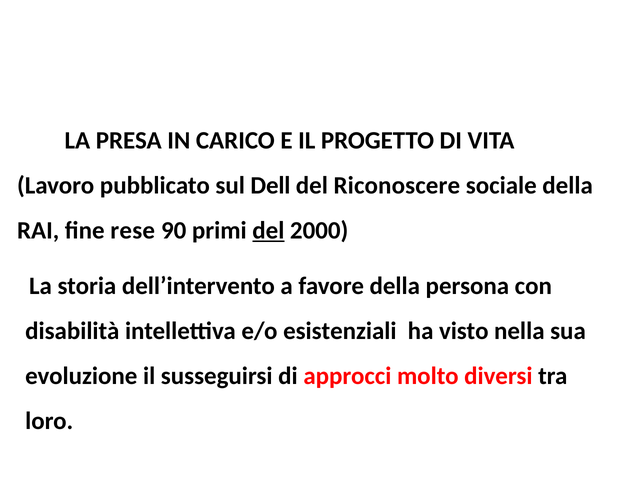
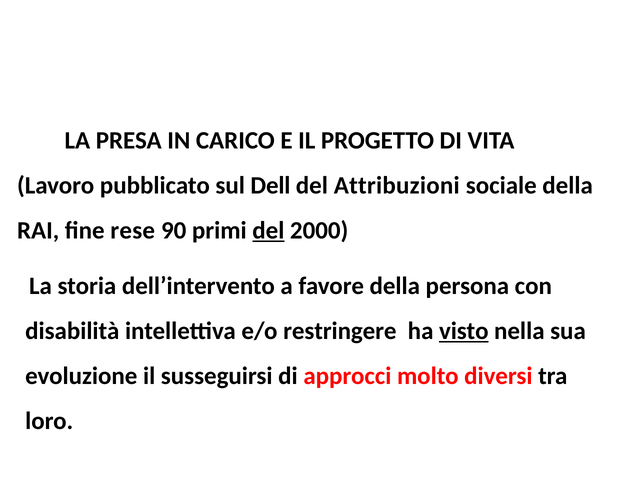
Riconoscere: Riconoscere -> Attribuzioni
esistenziali: esistenziali -> restringere
visto underline: none -> present
